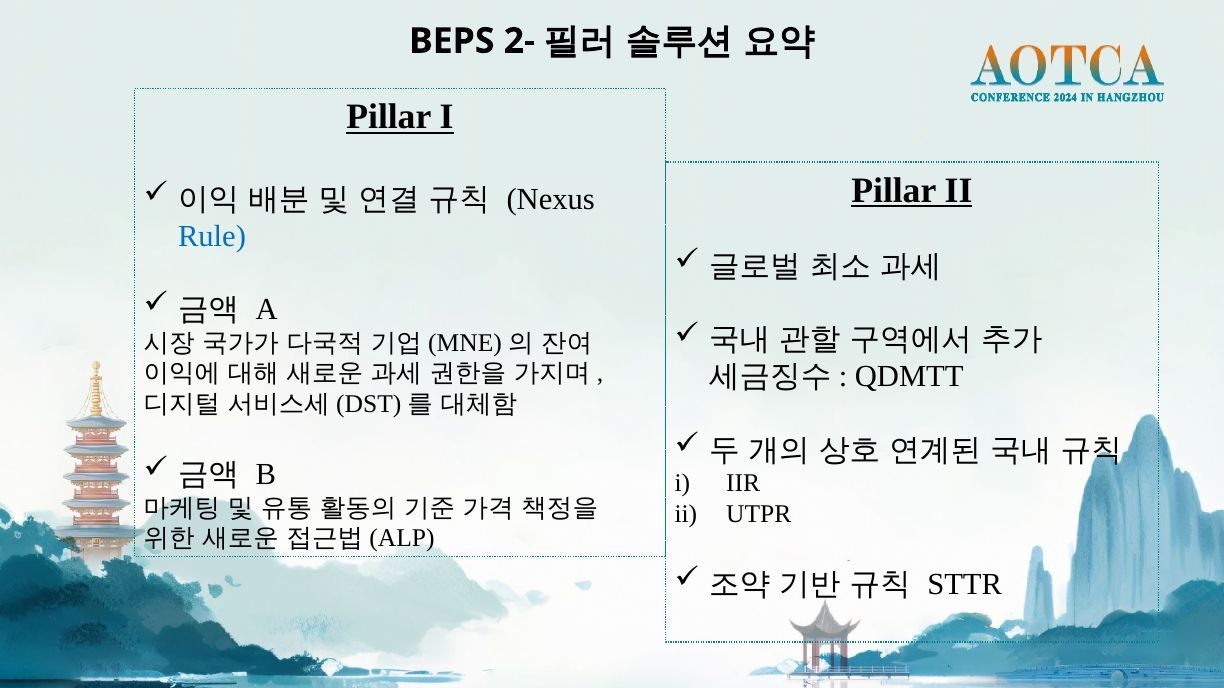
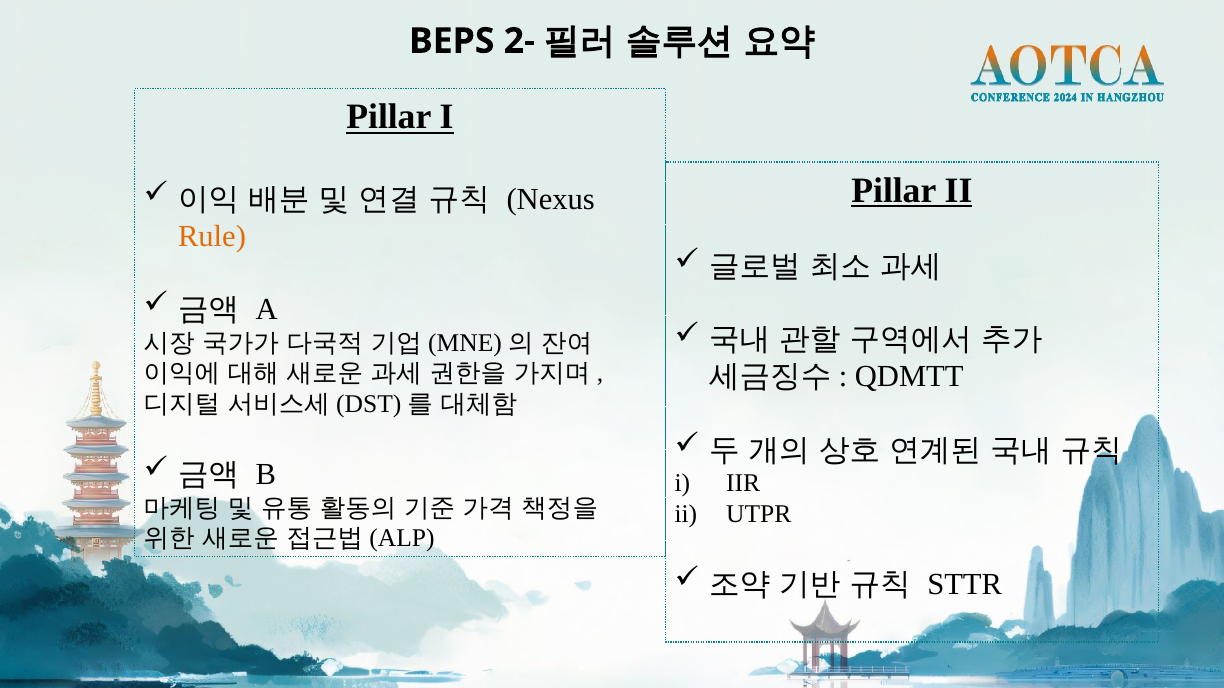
Rule colour: blue -> orange
